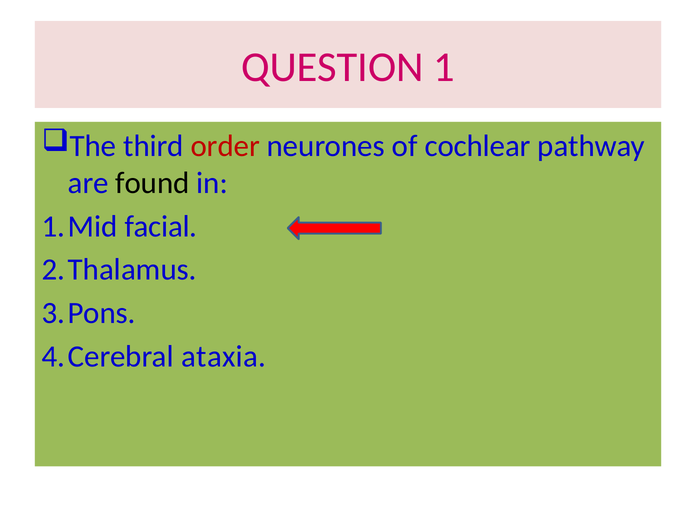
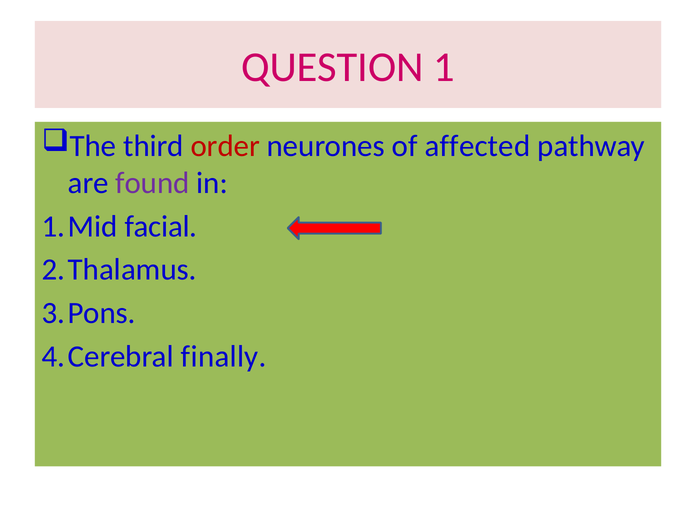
cochlear: cochlear -> affected
found colour: black -> purple
ataxia: ataxia -> finally
